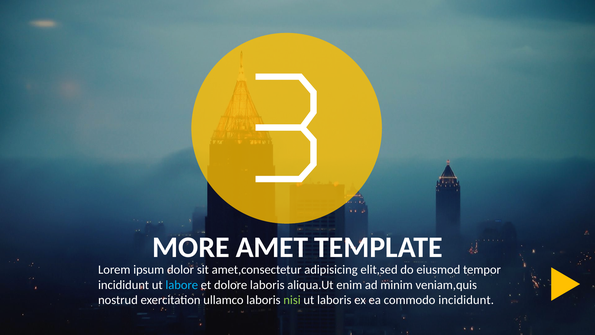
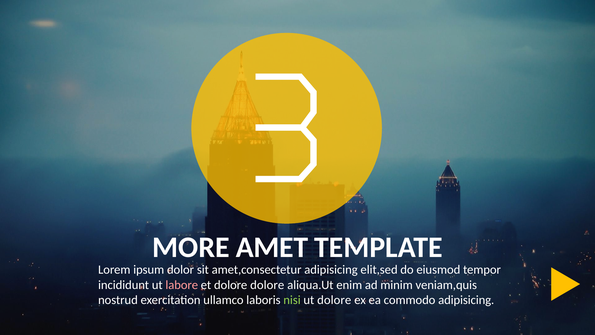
labore colour: light blue -> pink
dolore laboris: laboris -> dolore
ut laboris: laboris -> dolore
commodo incididunt: incididunt -> adipisicing
